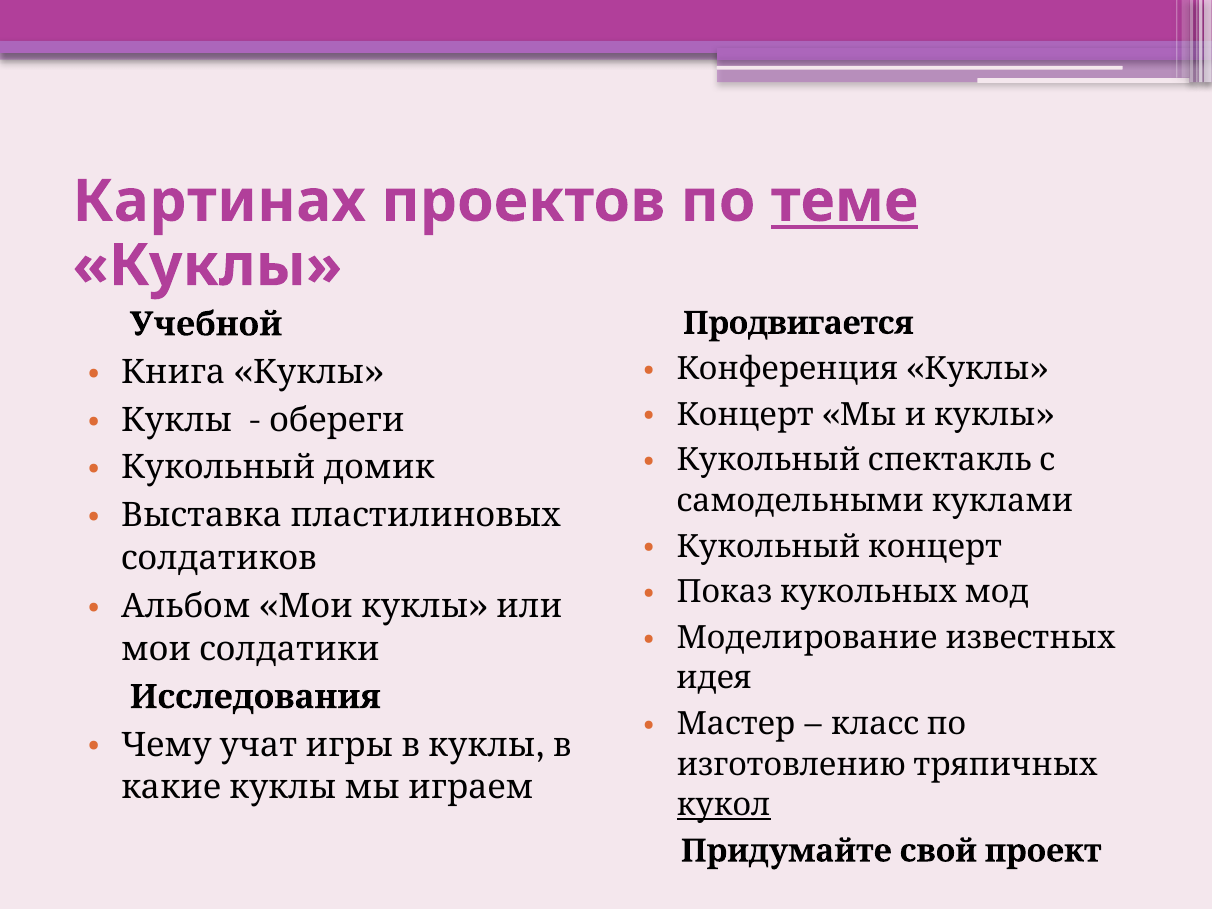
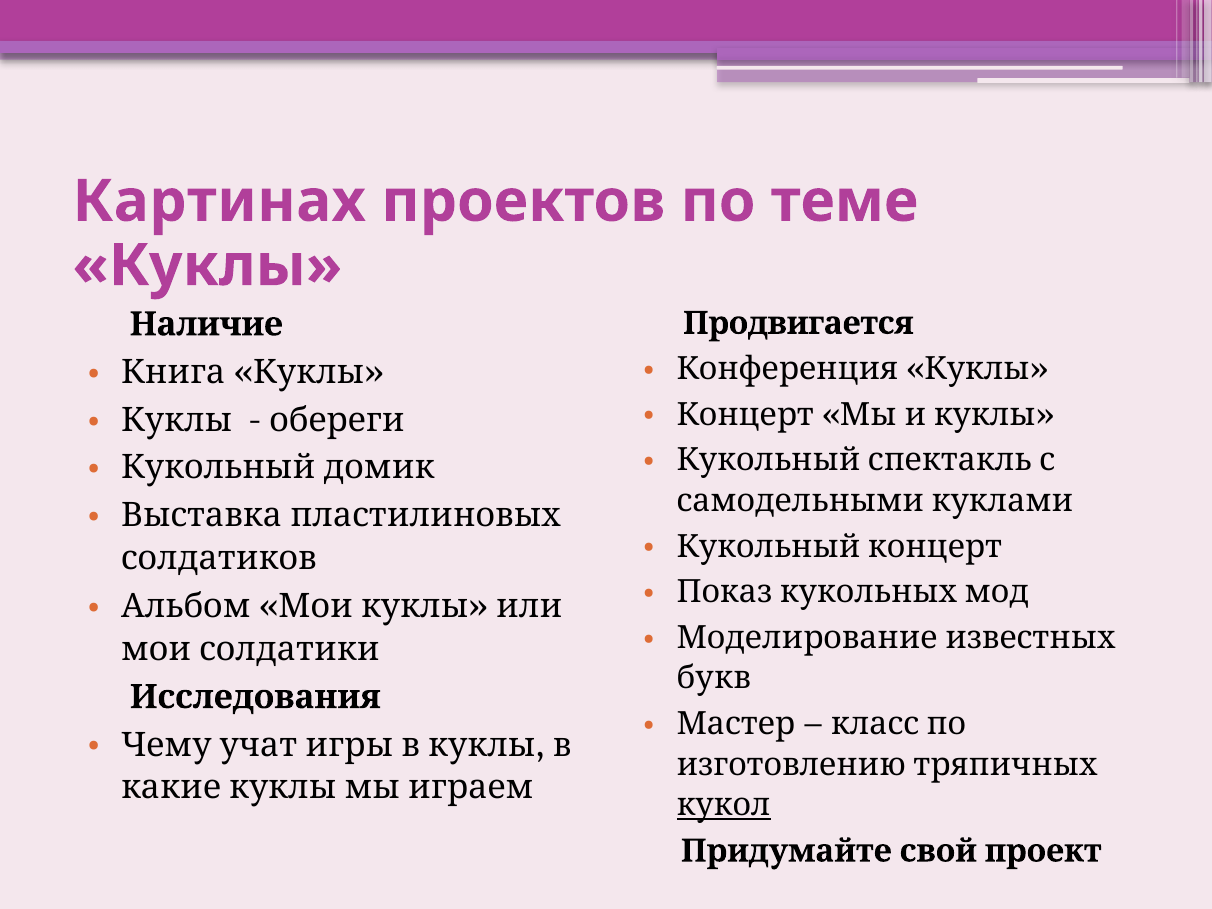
теме underline: present -> none
Учебной: Учебной -> Наличие
идея: идея -> букв
